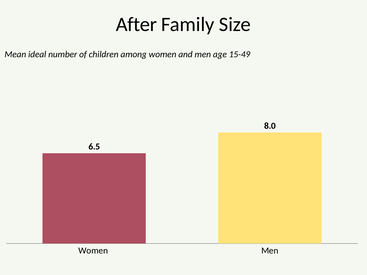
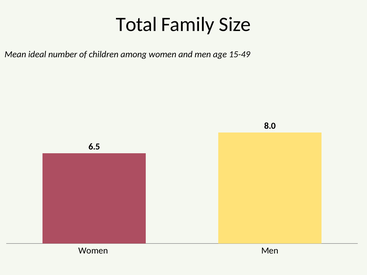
After: After -> Total
